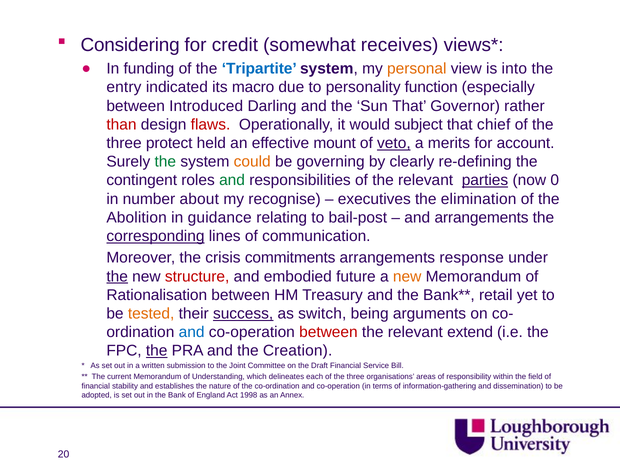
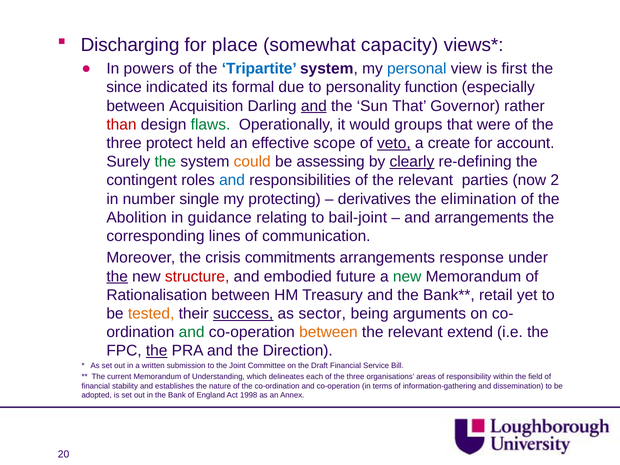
Considering: Considering -> Discharging
credit: credit -> place
receives: receives -> capacity
funding: funding -> powers
personal colour: orange -> blue
into: into -> first
entry: entry -> since
macro: macro -> formal
Introduced: Introduced -> Acquisition
and at (314, 106) underline: none -> present
flaws colour: red -> green
subject: subject -> groups
chief: chief -> were
mount: mount -> scope
merits: merits -> create
governing: governing -> assessing
clearly underline: none -> present
and at (232, 180) colour: green -> blue
parties underline: present -> none
0: 0 -> 2
about: about -> single
recognise: recognise -> protecting
executives: executives -> derivatives
bail-post: bail-post -> bail-joint
corresponding underline: present -> none
new at (407, 276) colour: orange -> green
switch: switch -> sector
and at (192, 332) colour: blue -> green
between at (328, 332) colour: red -> orange
Creation: Creation -> Direction
